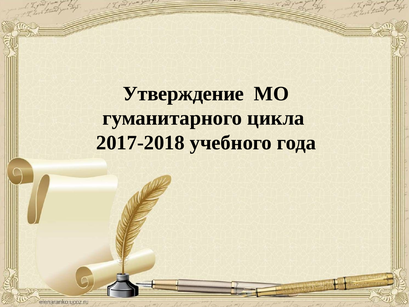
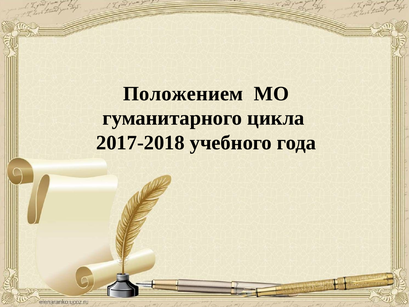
Утверждение: Утверждение -> Положением
